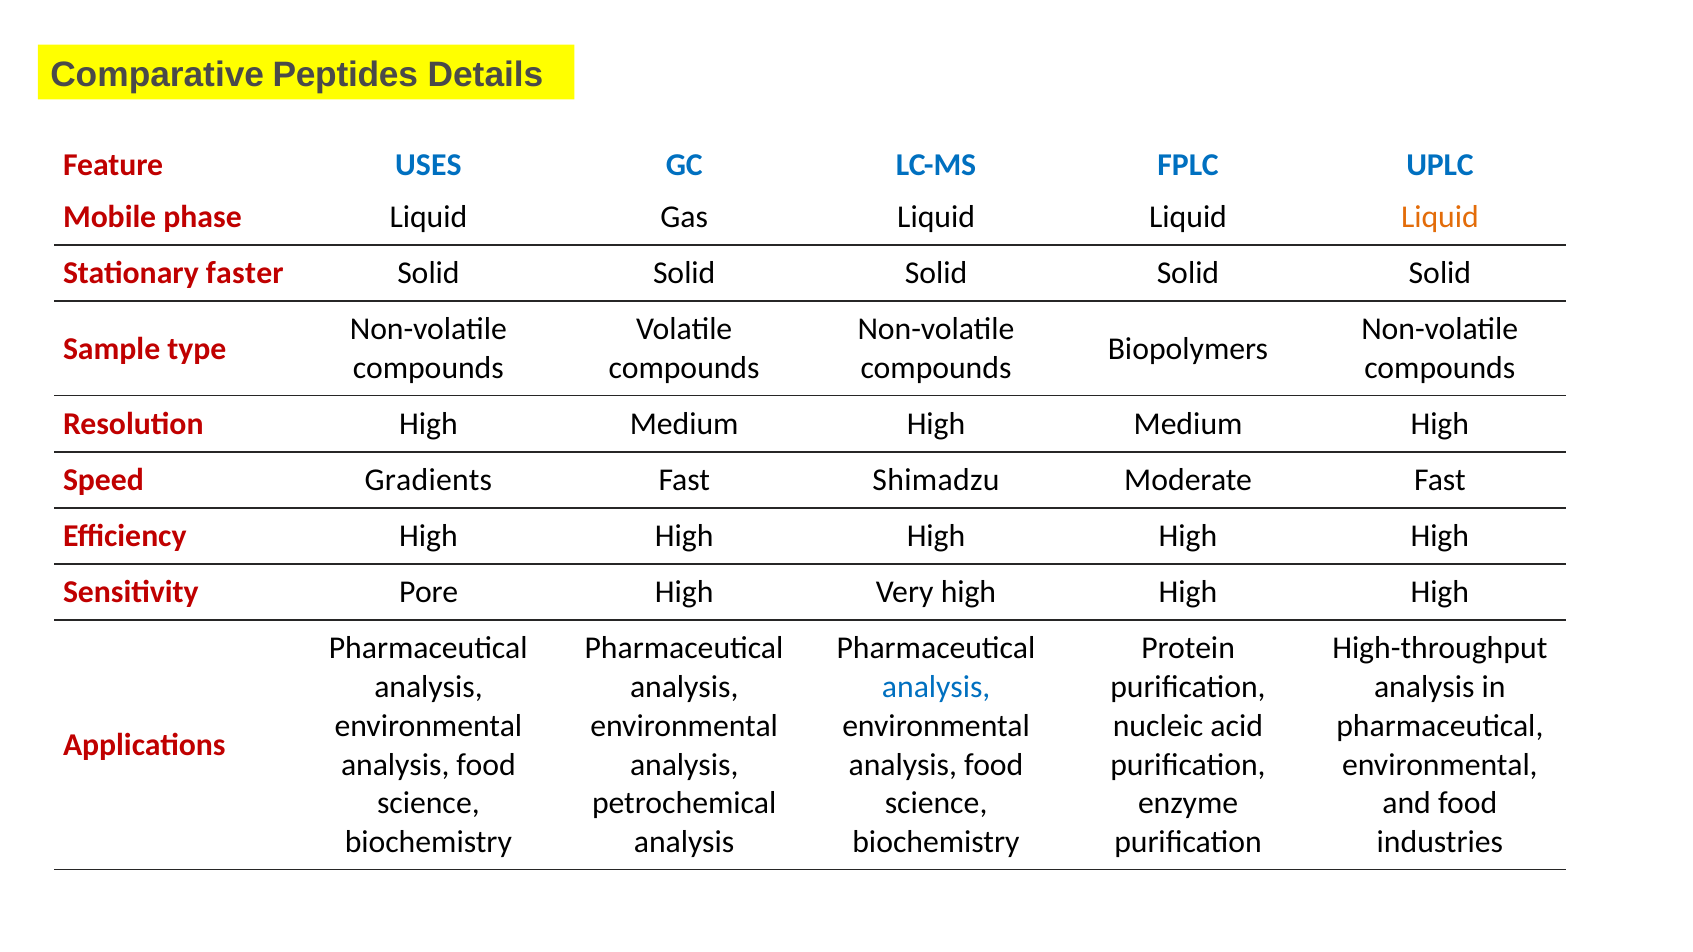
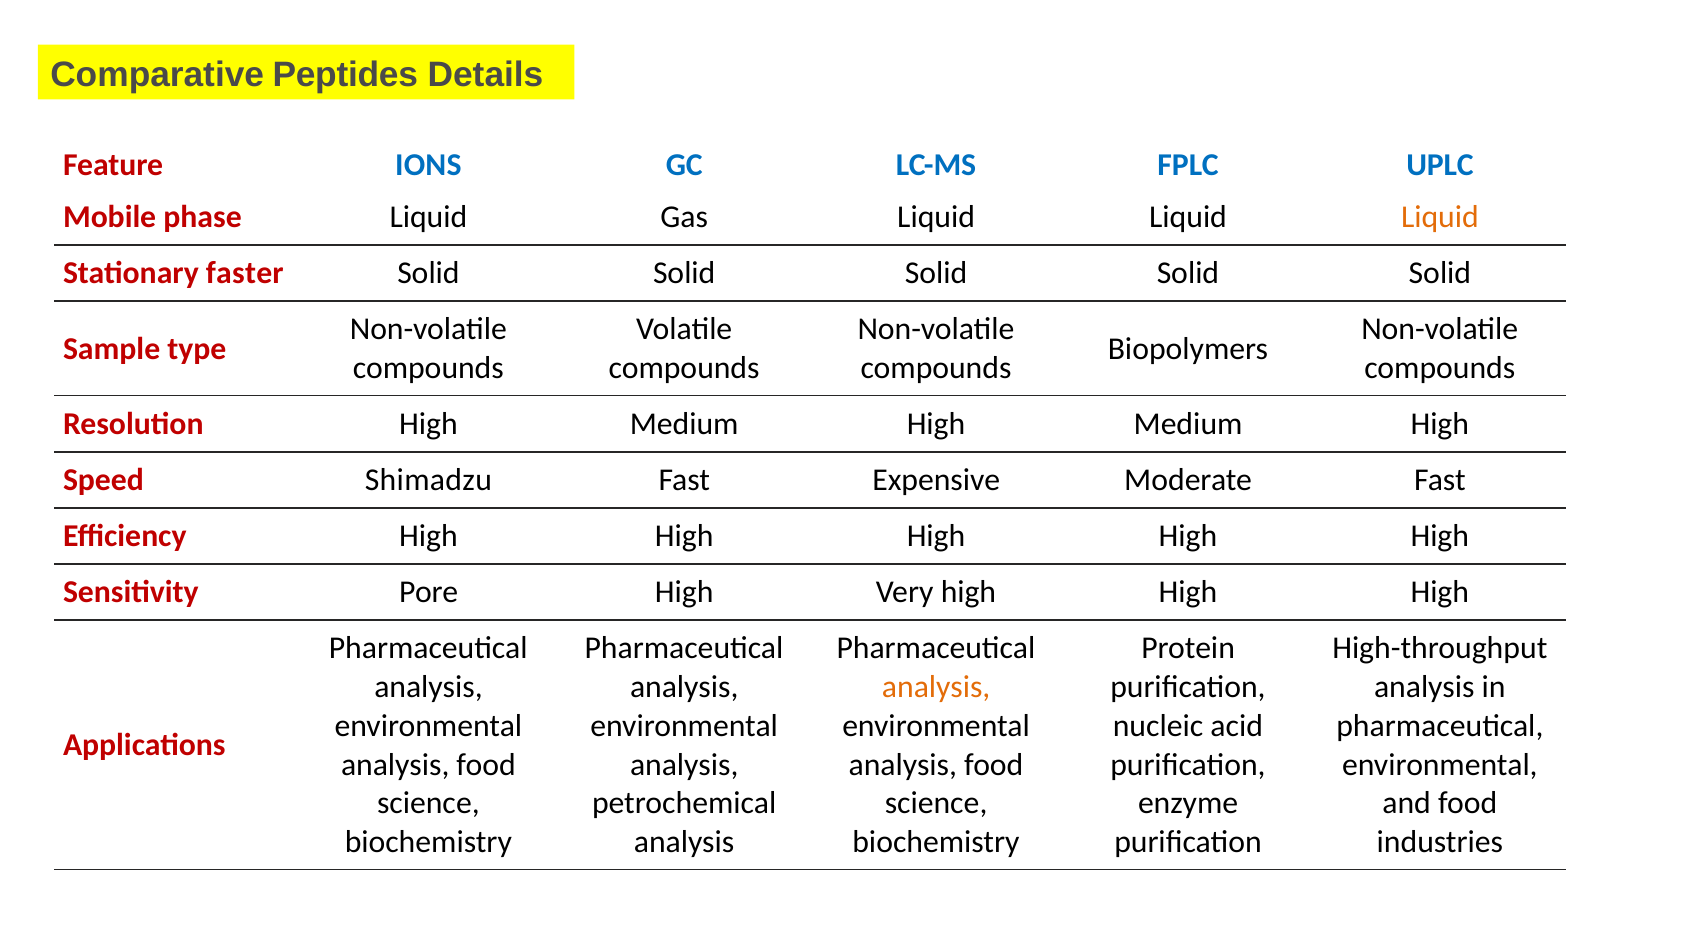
USES: USES -> IONS
Gradients: Gradients -> Shimadzu
Shimadzu: Shimadzu -> Expensive
analysis at (936, 687) colour: blue -> orange
